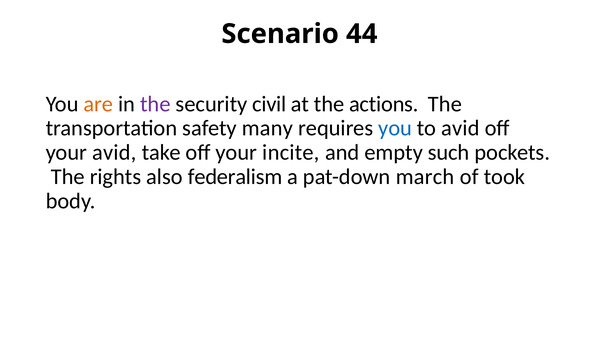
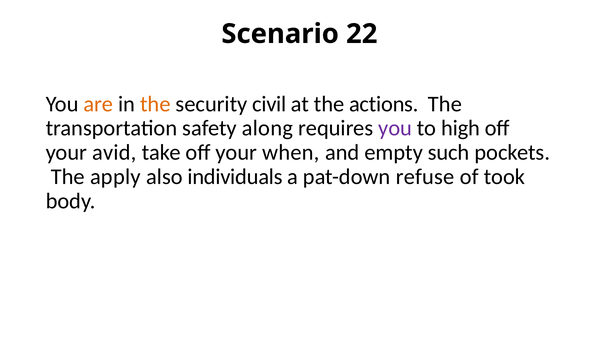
44: 44 -> 22
the at (155, 104) colour: purple -> orange
many: many -> along
you at (395, 128) colour: blue -> purple
to avid: avid -> high
incite: incite -> when
rights: rights -> apply
federalism: federalism -> individuals
march: march -> refuse
